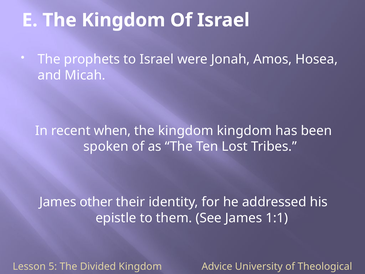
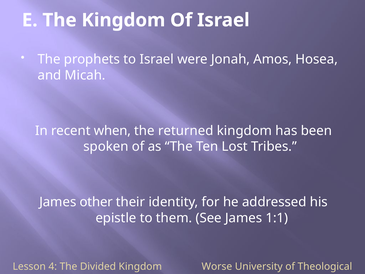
kingdom at (186, 131): kingdom -> returned
5: 5 -> 4
Advice: Advice -> Worse
